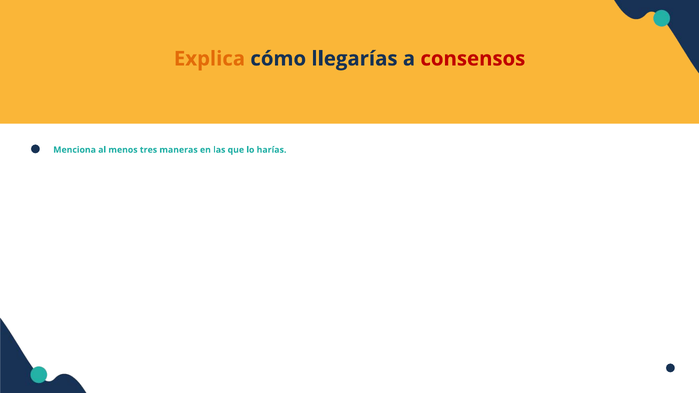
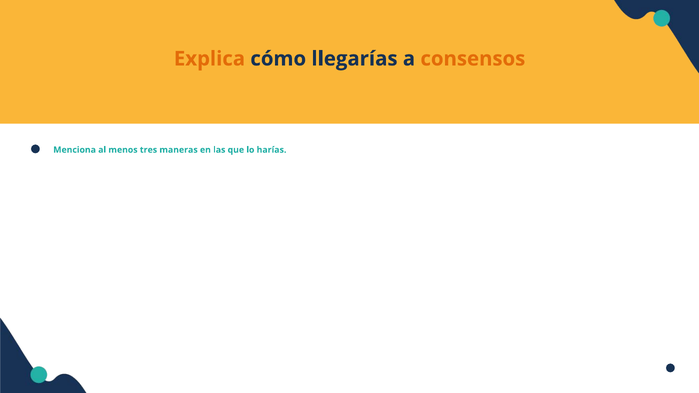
consensos colour: red -> orange
